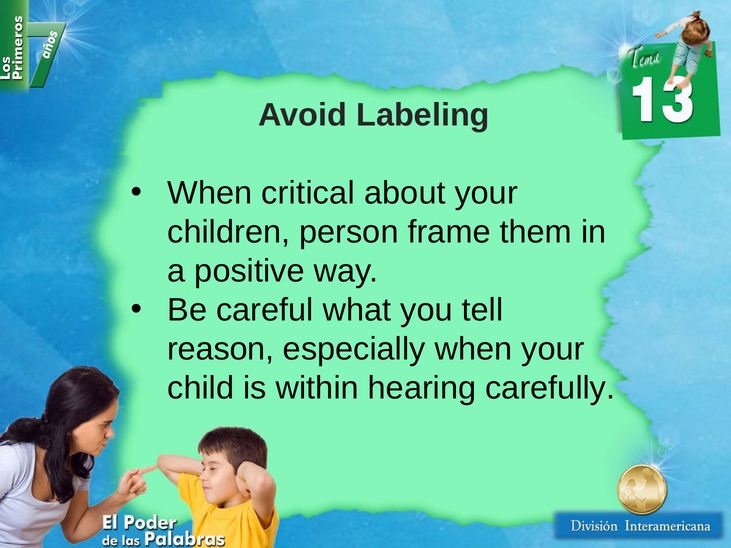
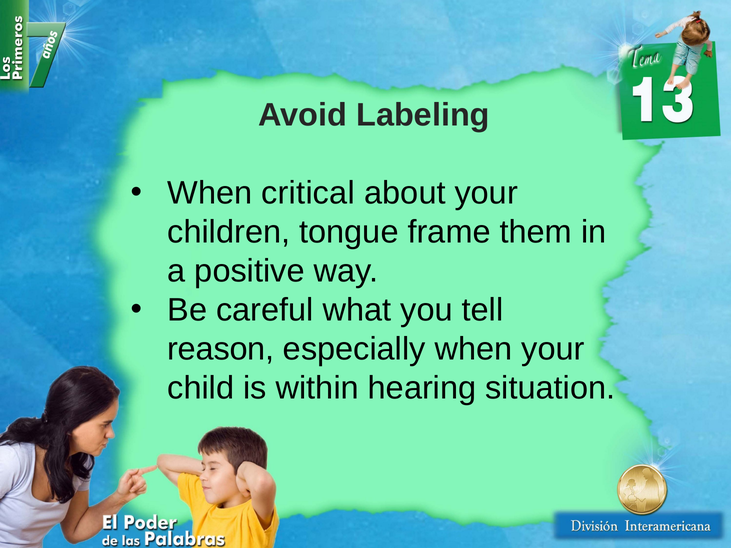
person: person -> tongue
carefully: carefully -> situation
